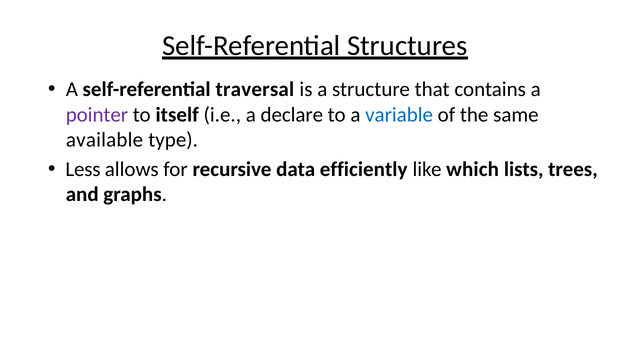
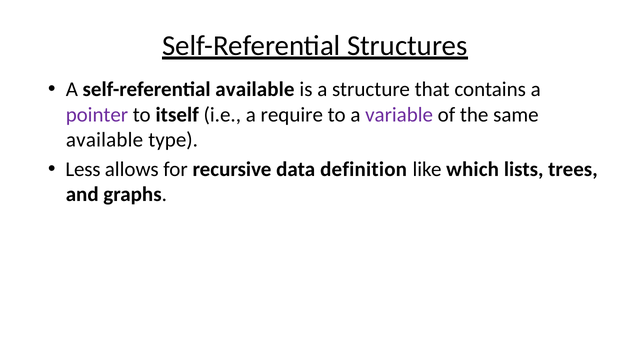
self-referential traversal: traversal -> available
declare: declare -> require
variable colour: blue -> purple
efficiently: efficiently -> definition
